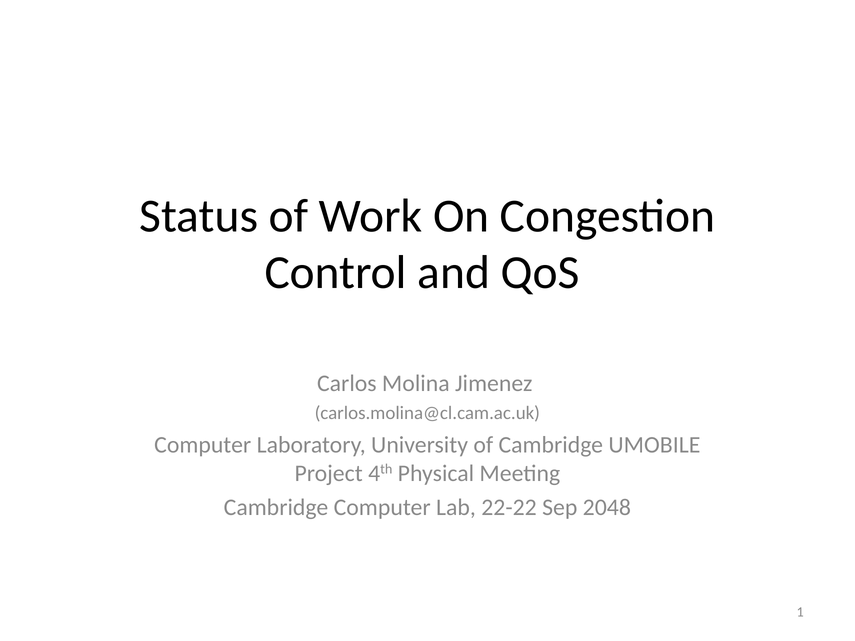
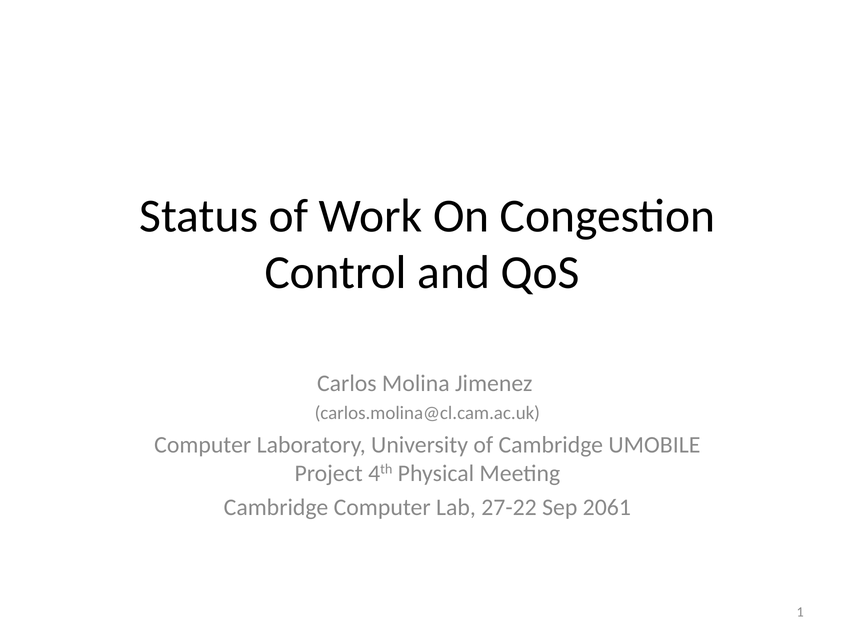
22-22: 22-22 -> 27-22
2048: 2048 -> 2061
